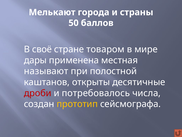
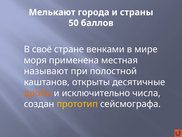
товаром: товаром -> венками
дары: дары -> моря
дроби colour: red -> orange
потребовалось: потребовалось -> исключительно
